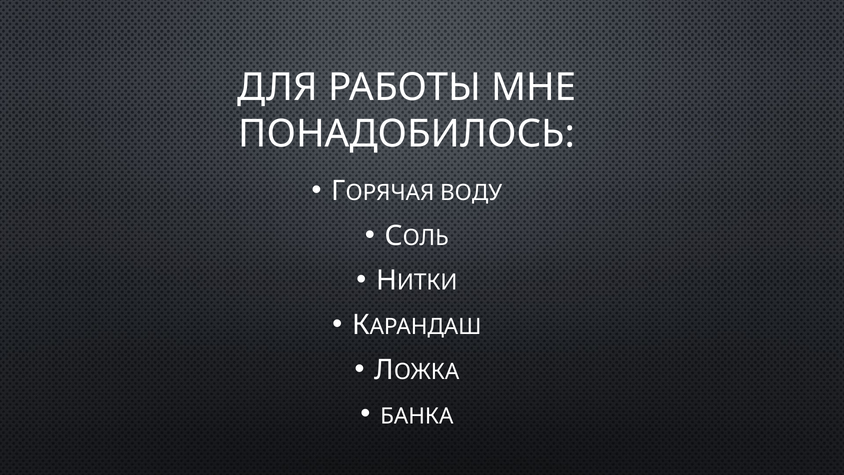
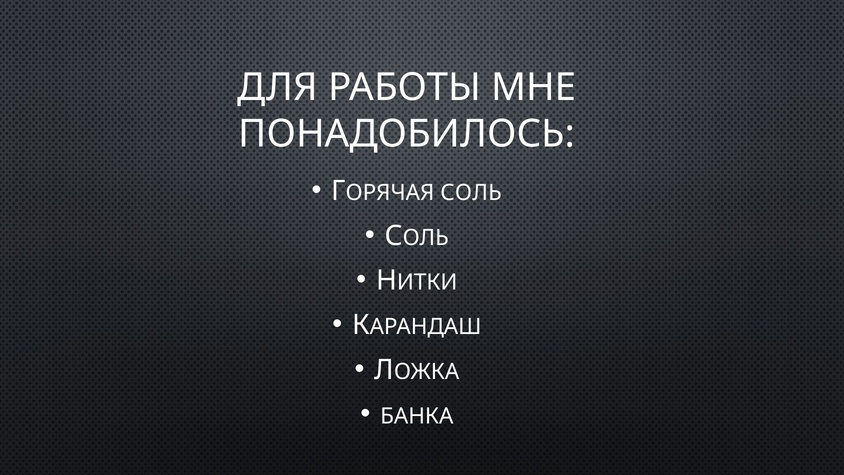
ВОДУ: ВОДУ -> СОЛЬ
